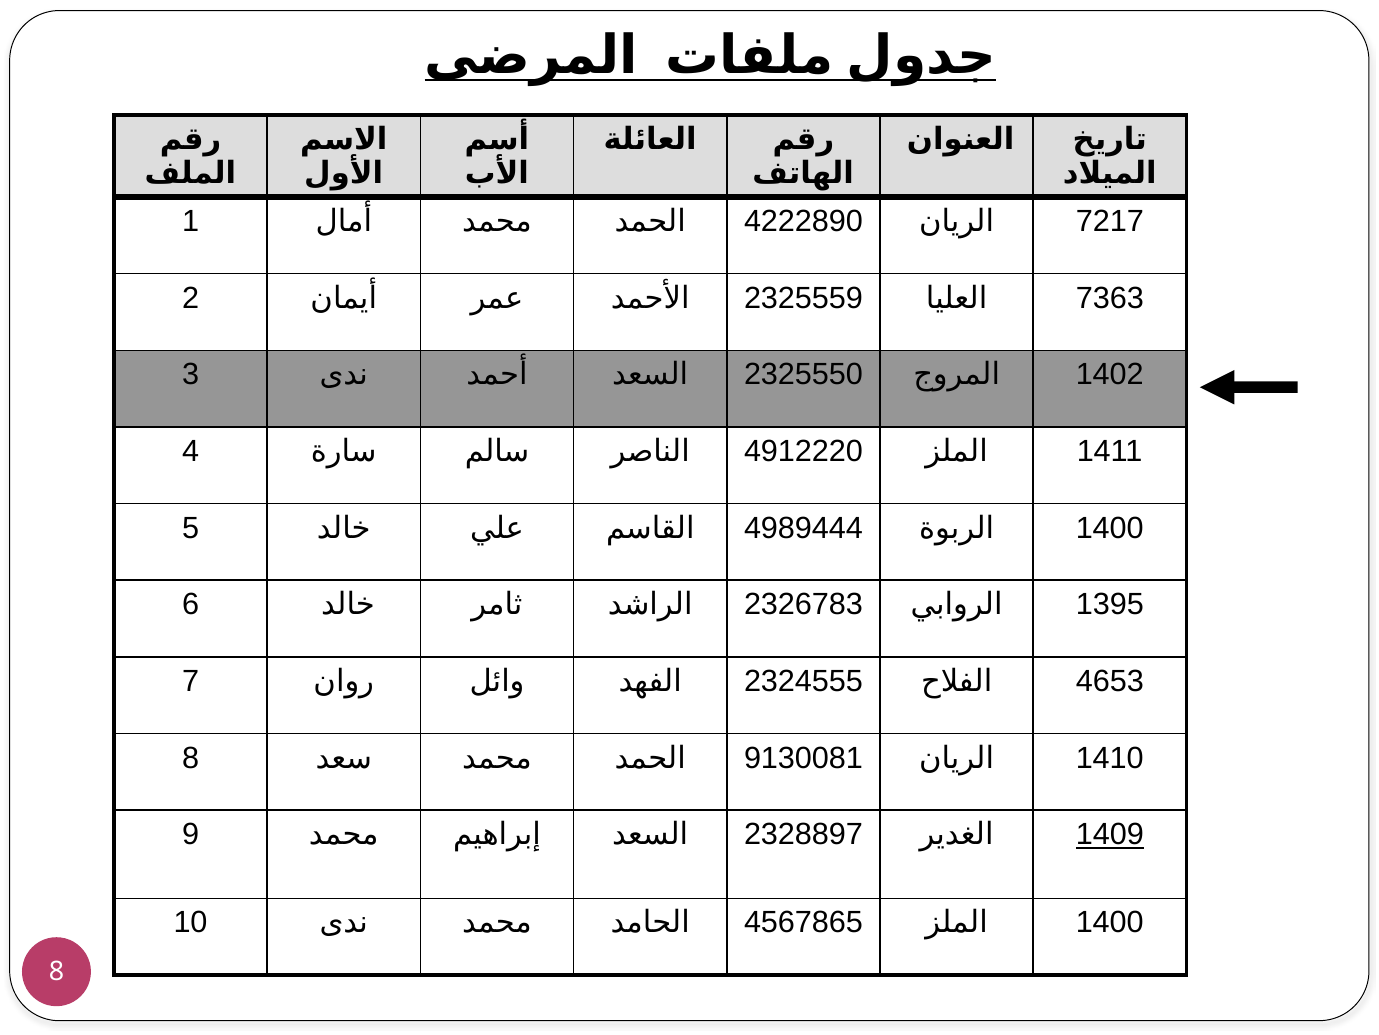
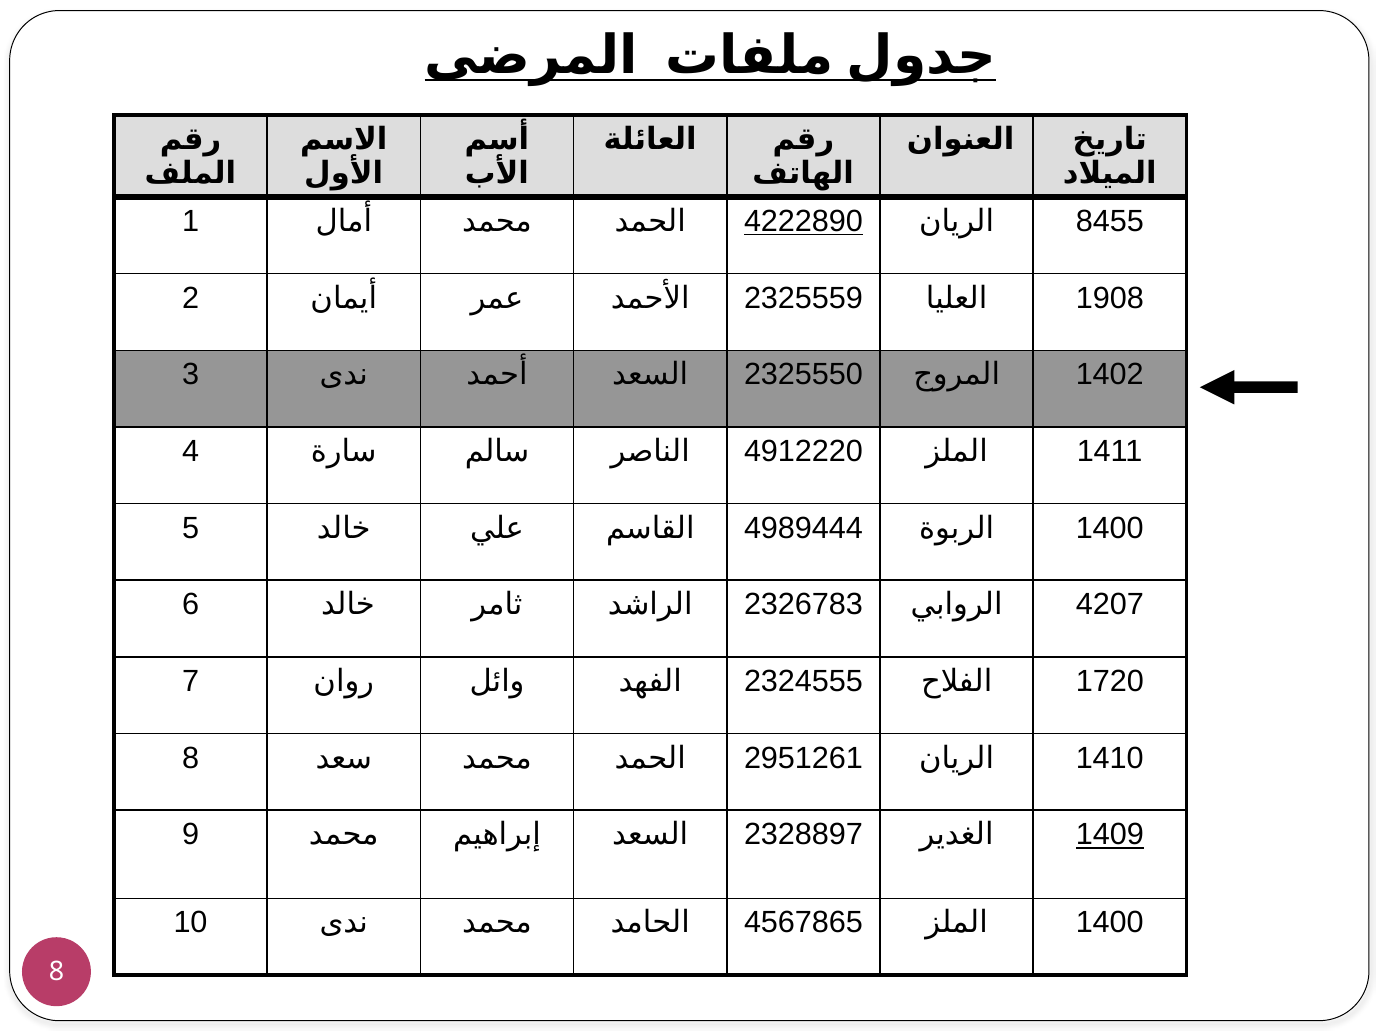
4222890 underline: none -> present
7217: 7217 -> 8455
7363: 7363 -> 1908
1395: 1395 -> 4207
4653: 4653 -> 1720
9130081: 9130081 -> 2951261
